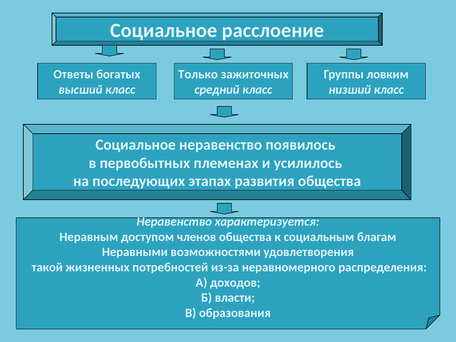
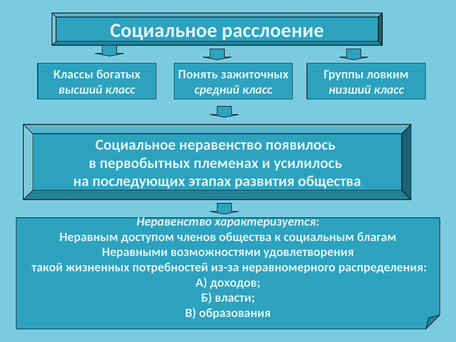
Ответы: Ответы -> Классы
Только: Только -> Понять
